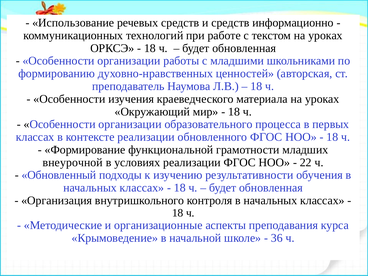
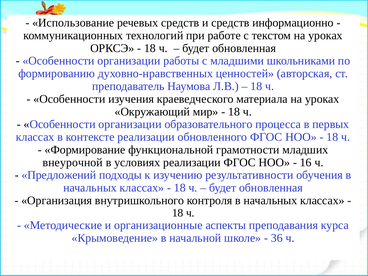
22: 22 -> 16
Обновленный: Обновленный -> Предложений
